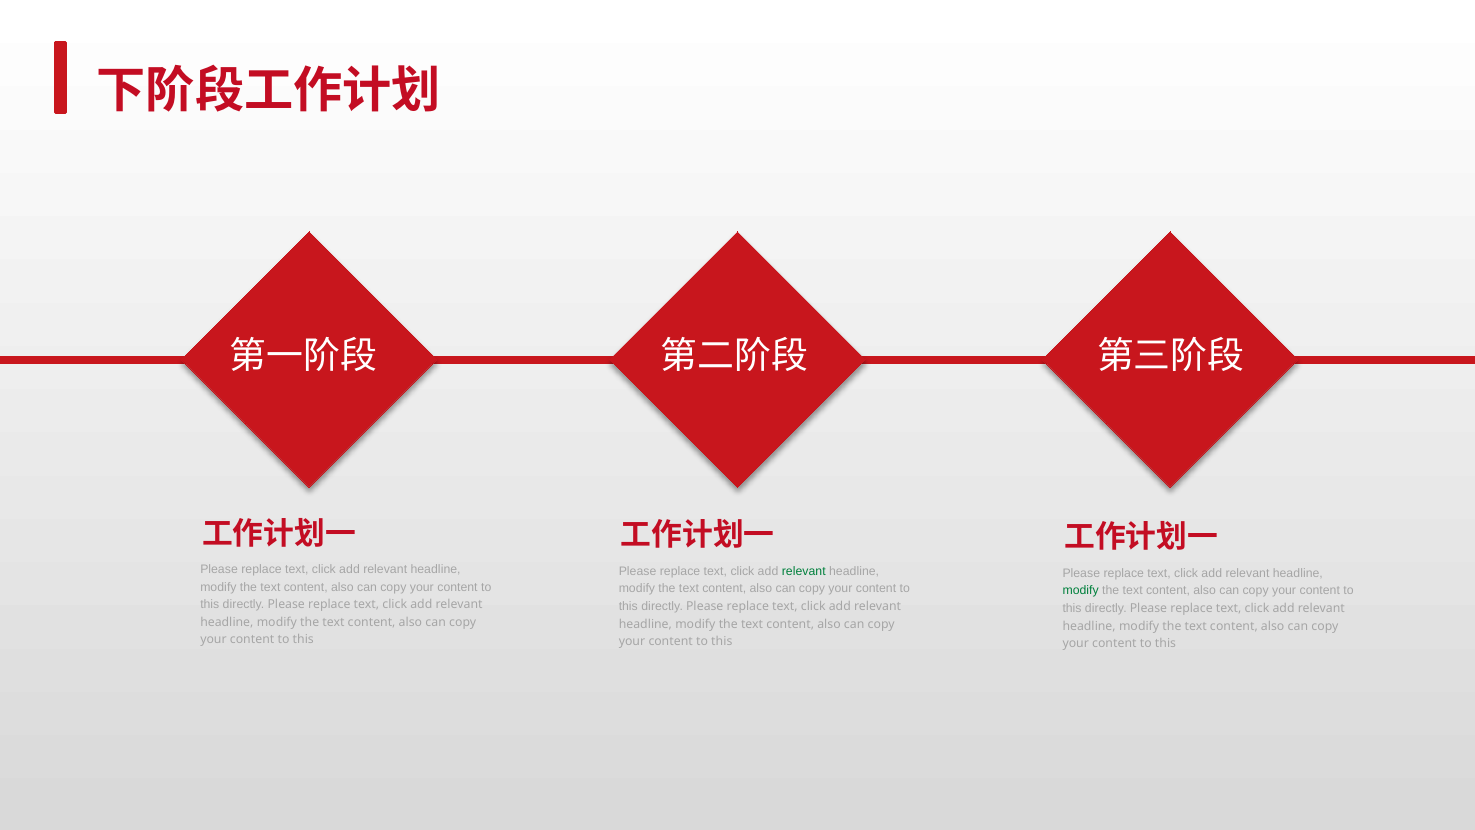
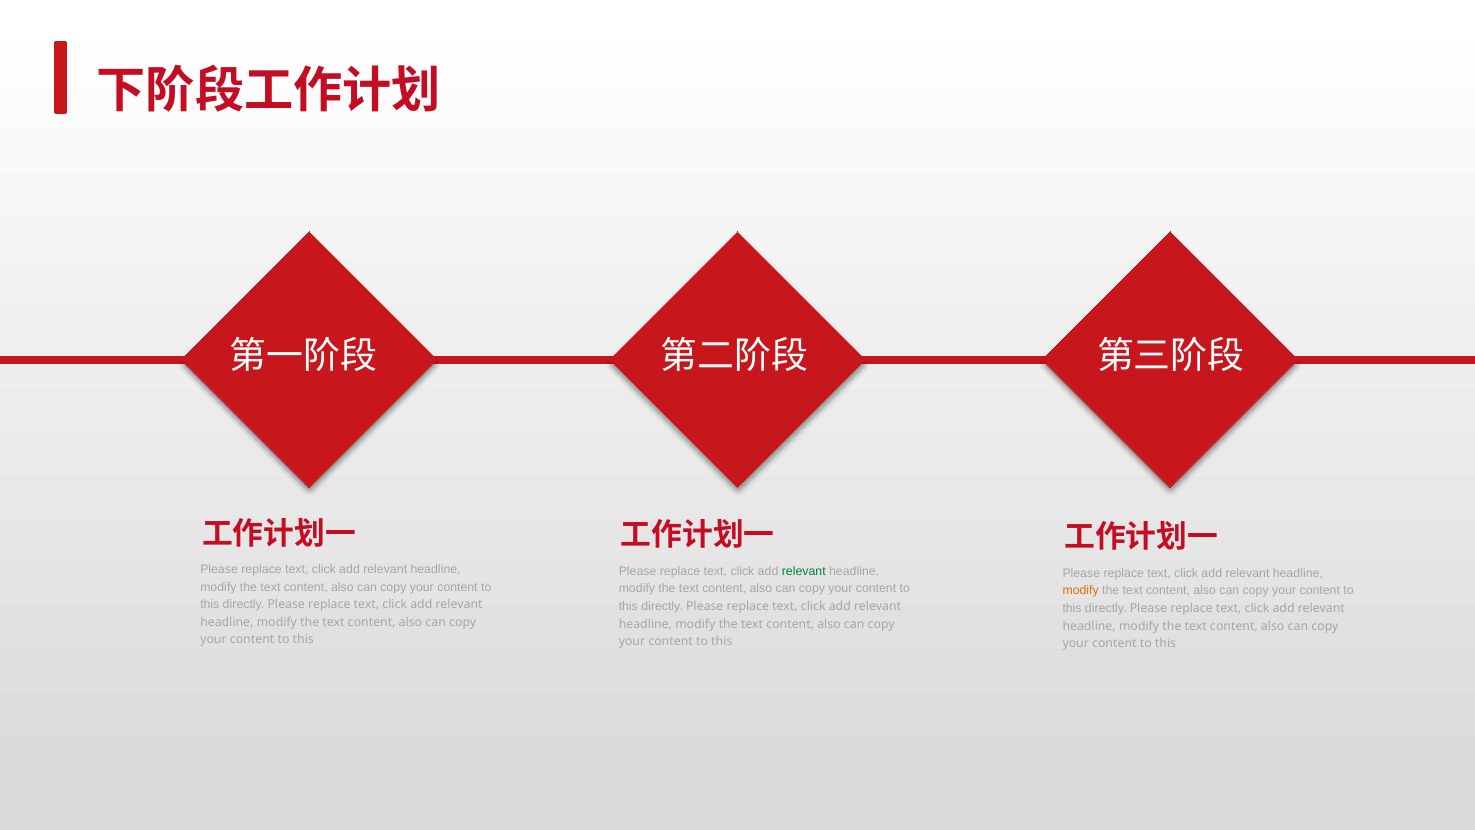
modify at (1081, 590) colour: green -> orange
